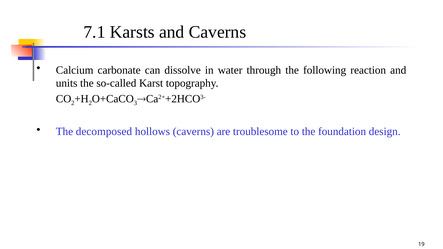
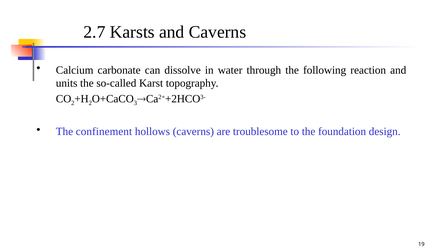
7.1: 7.1 -> 2.7
decomposed: decomposed -> confinement
